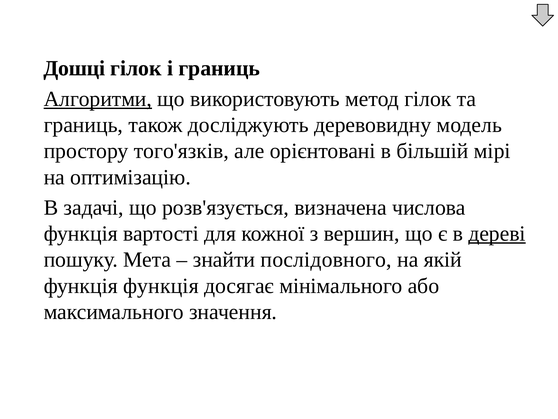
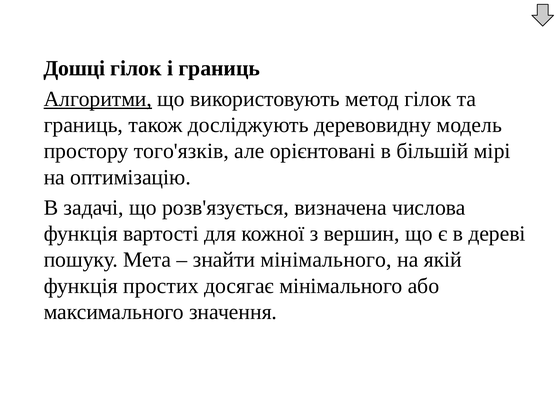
дереві underline: present -> none
знайти послідовного: послідовного -> мінімального
функція функція: функція -> простих
